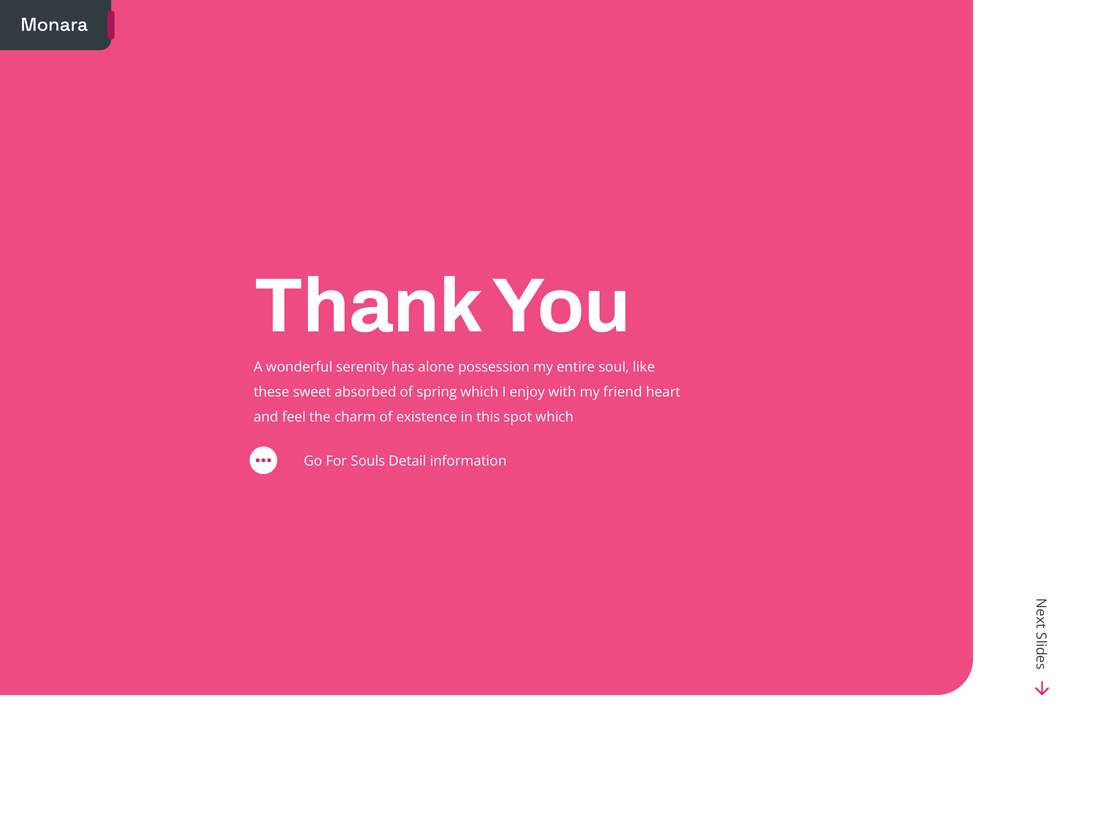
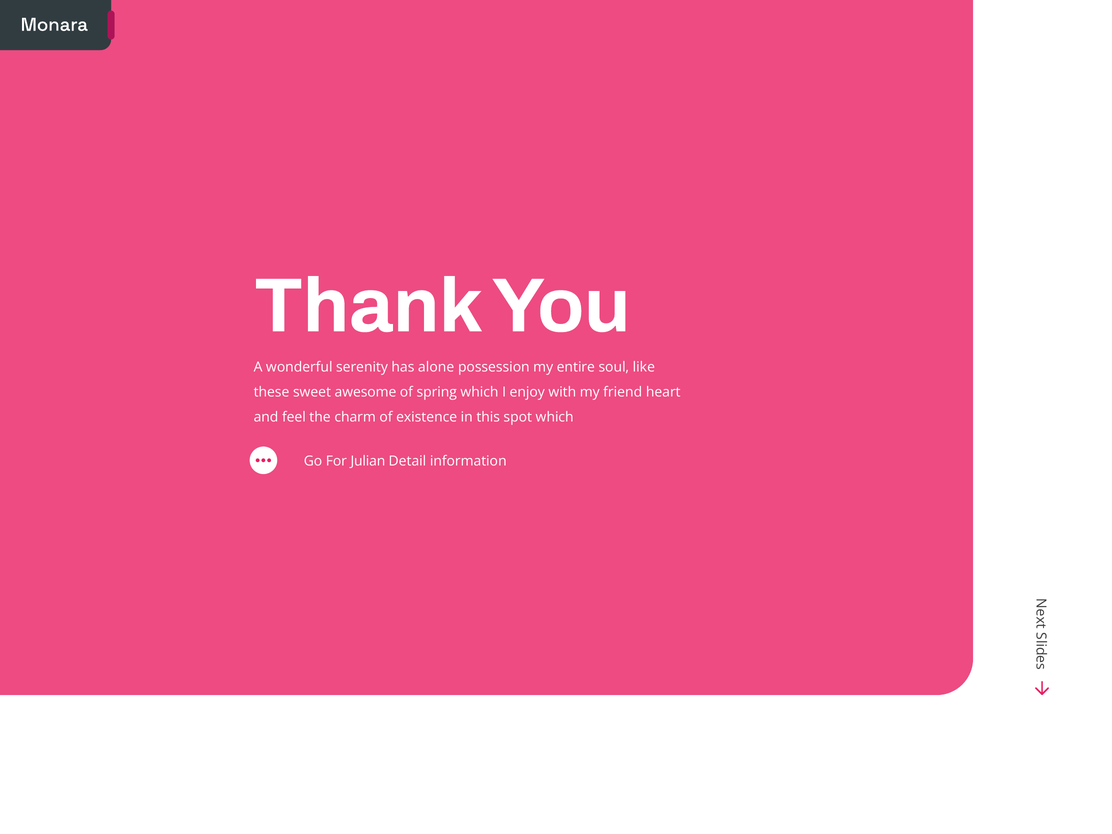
absorbed: absorbed -> awesome
Souls: Souls -> Julian
